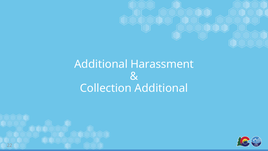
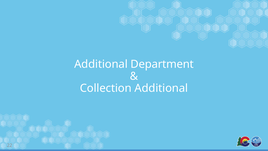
Harassment: Harassment -> Department
